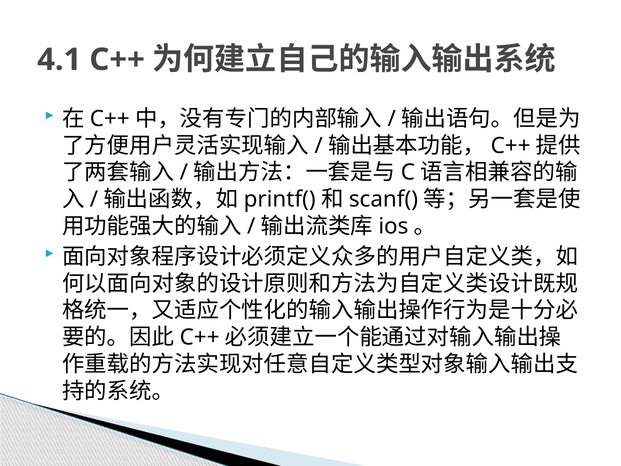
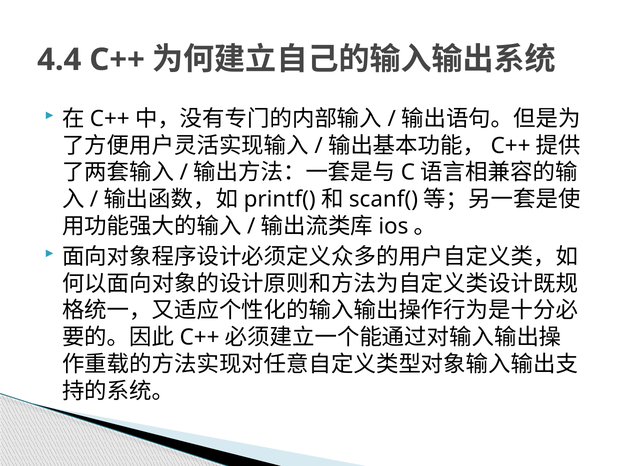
4.1: 4.1 -> 4.4
